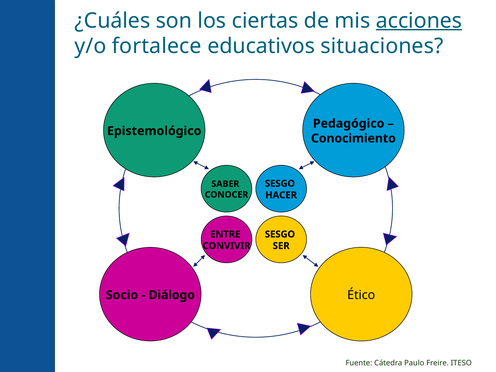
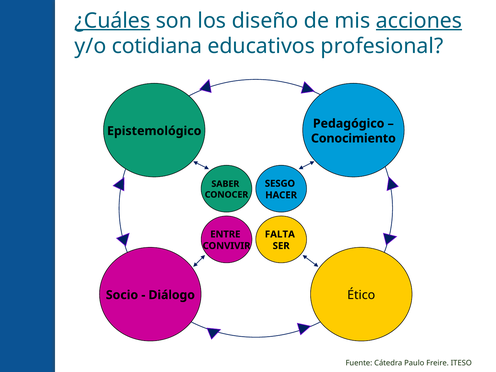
¿Cuáles underline: none -> present
ciertas: ciertas -> diseño
fortalece: fortalece -> cotidiana
situaciones: situaciones -> profesional
SESGO at (280, 234): SESGO -> FALTA
